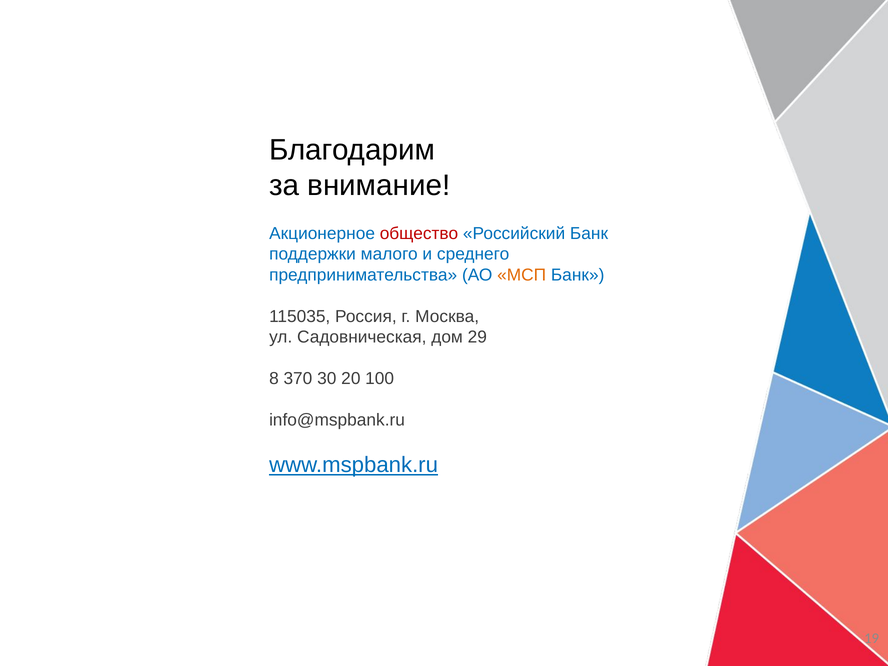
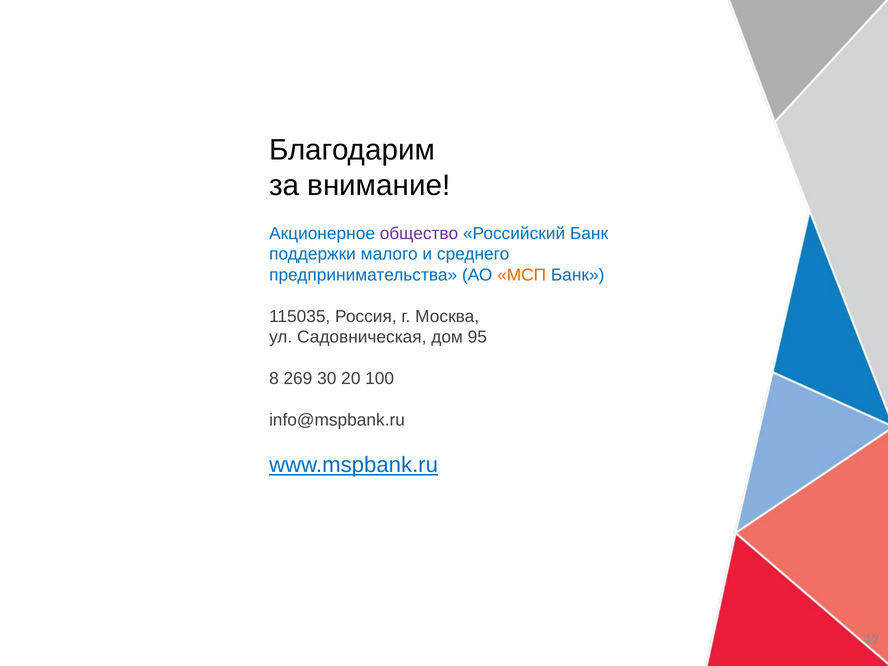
общество colour: red -> purple
29: 29 -> 95
370: 370 -> 269
